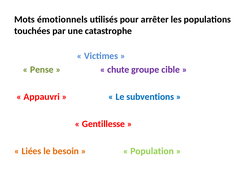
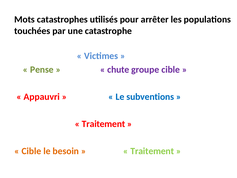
émotionnels: émotionnels -> catastrophes
Gentillesse at (103, 124): Gentillesse -> Traitement
Liées at (31, 151): Liées -> Cible
Population at (152, 151): Population -> Traitement
